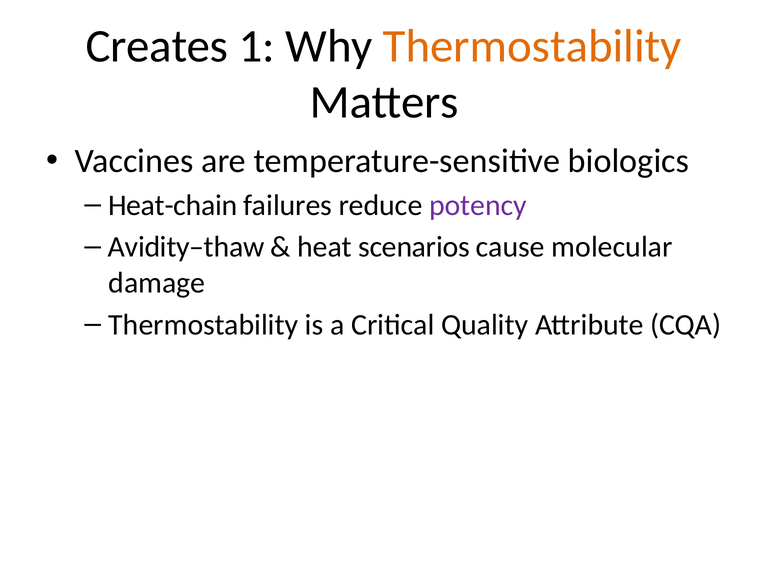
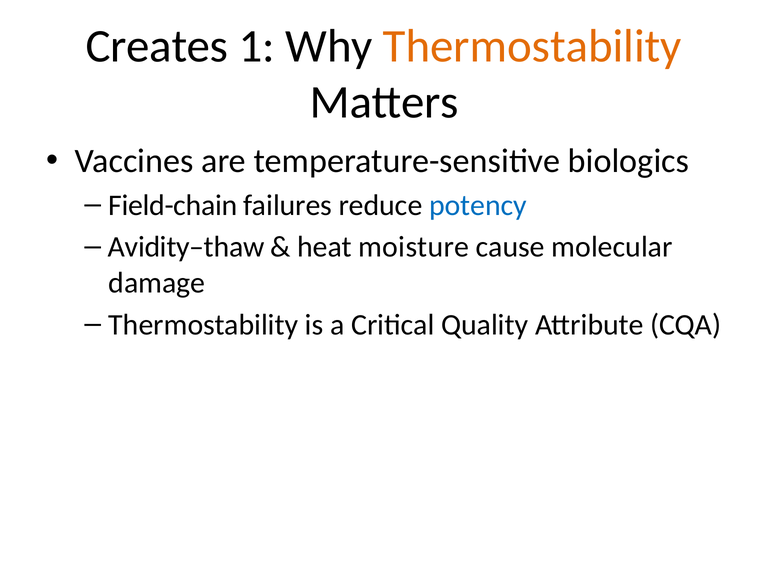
Heat-chain: Heat-chain -> Field-chain
potency colour: purple -> blue
scenarios: scenarios -> moisture
